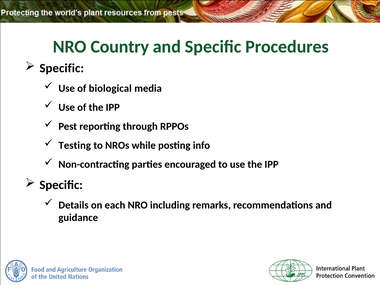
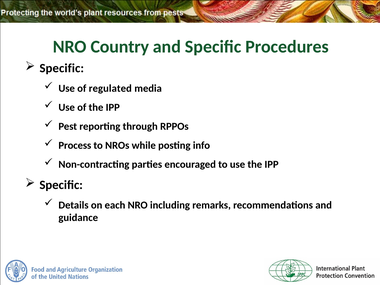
biological: biological -> regulated
Testing: Testing -> Process
